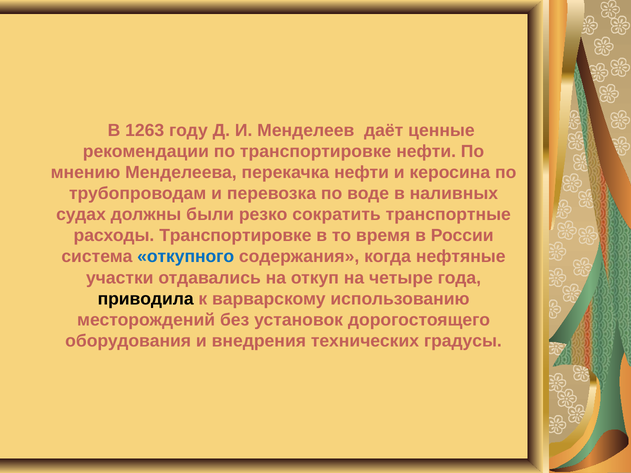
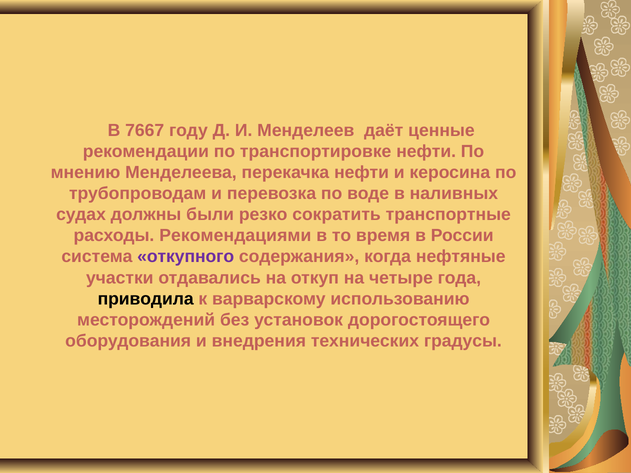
1263: 1263 -> 7667
расходы Транспортировке: Транспортировке -> Рекомендациями
откупного colour: blue -> purple
